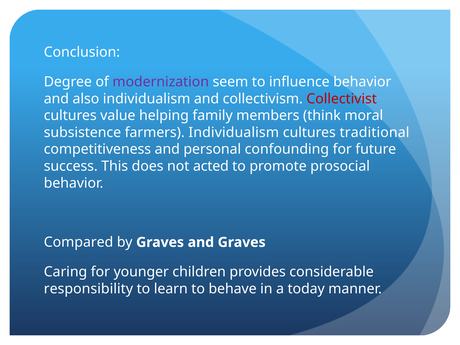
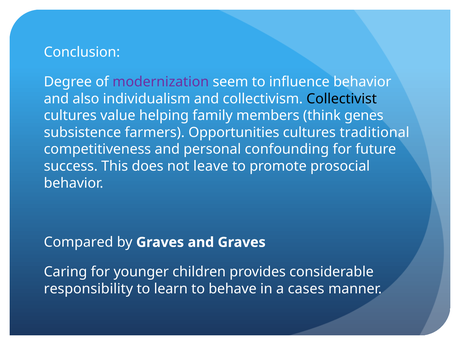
Collectivist colour: red -> black
moral: moral -> genes
farmers Individualism: Individualism -> Opportunities
acted: acted -> leave
today: today -> cases
